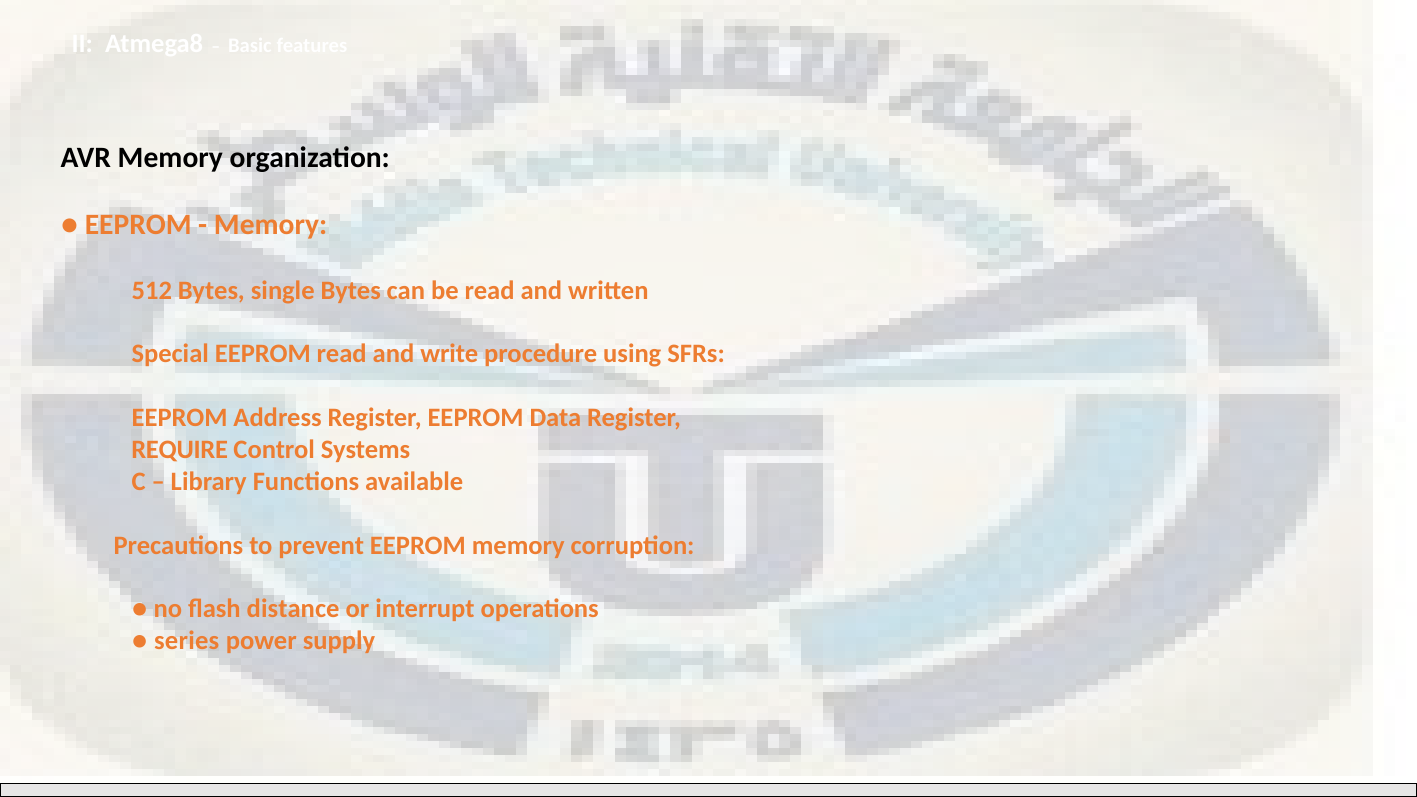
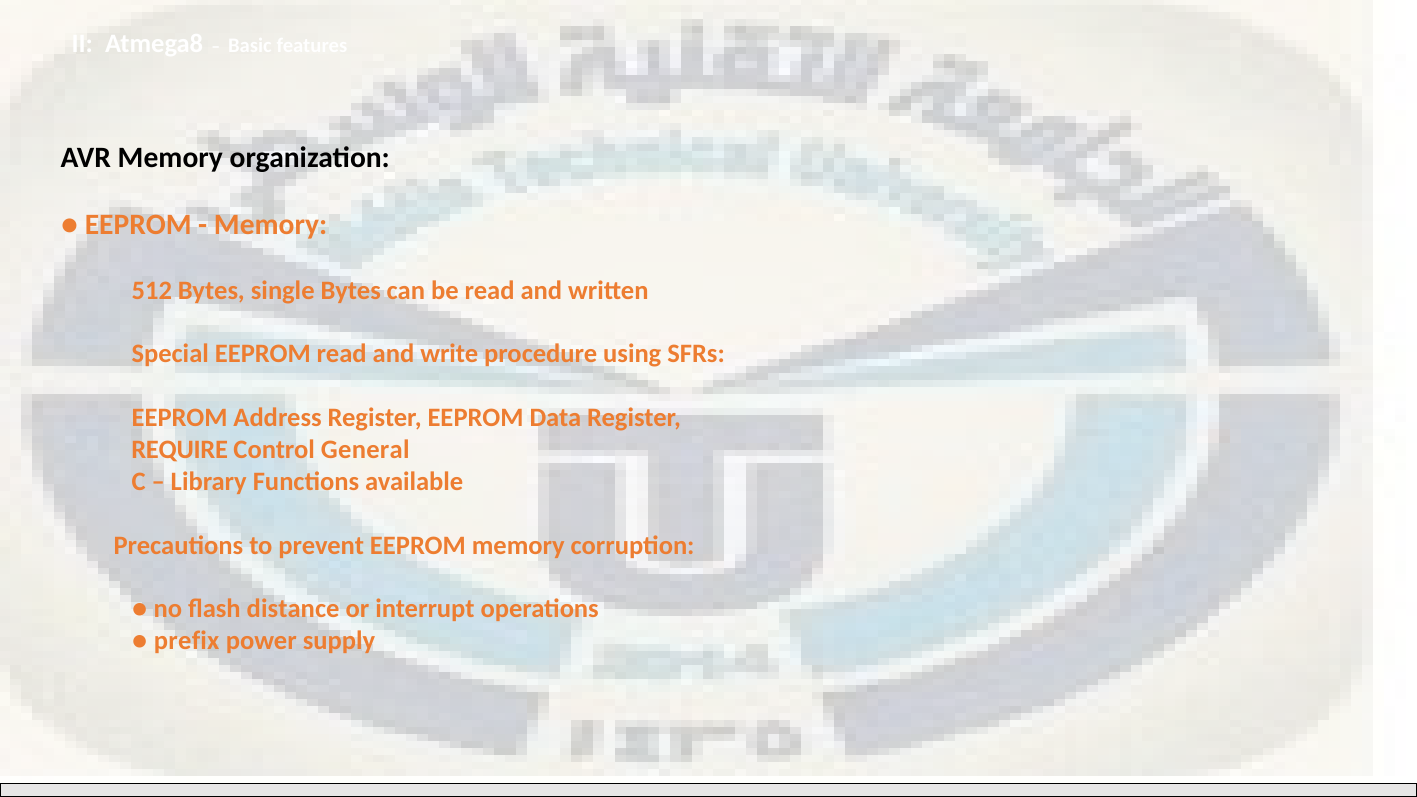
Systems: Systems -> General
series: series -> prefix
